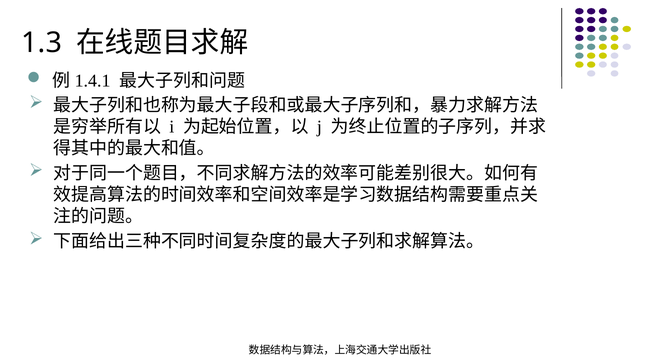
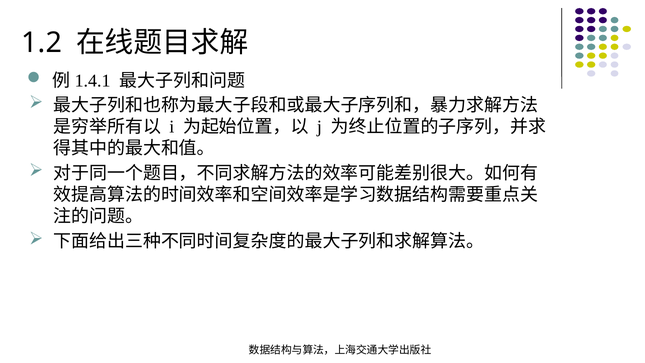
1.3: 1.3 -> 1.2
